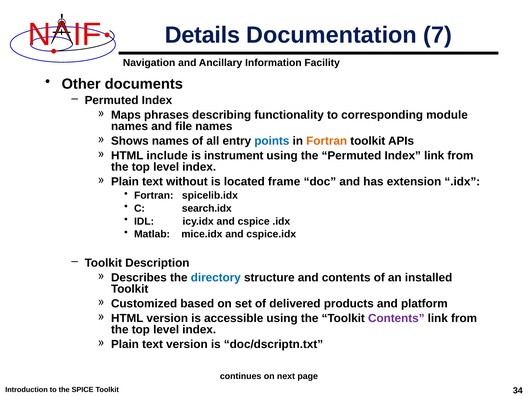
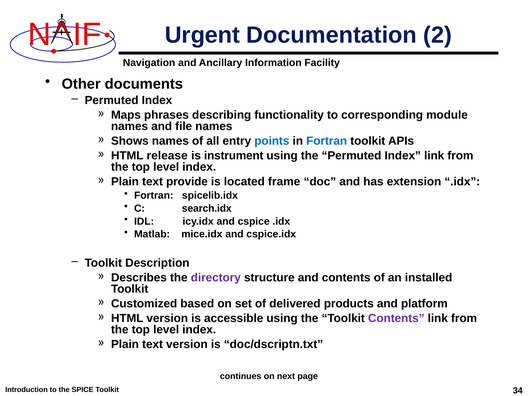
Details: Details -> Urgent
7: 7 -> 2
Fortran at (327, 141) colour: orange -> blue
include: include -> release
without: without -> provide
directory colour: blue -> purple
